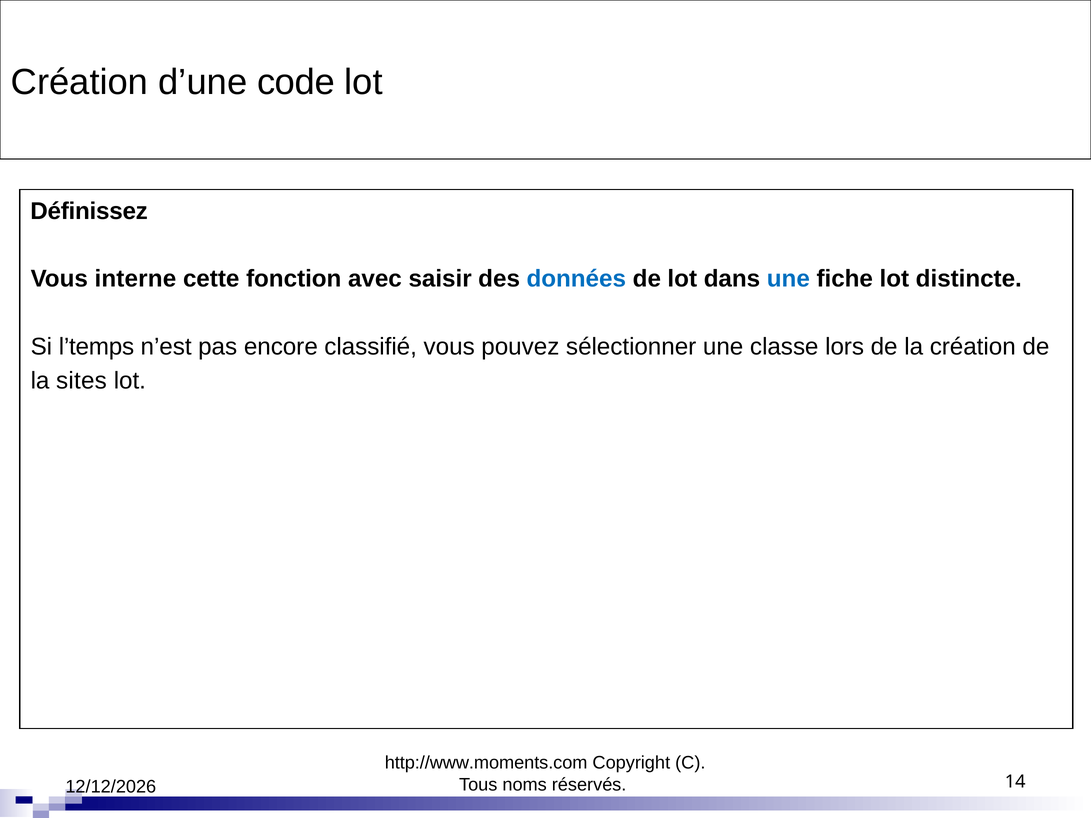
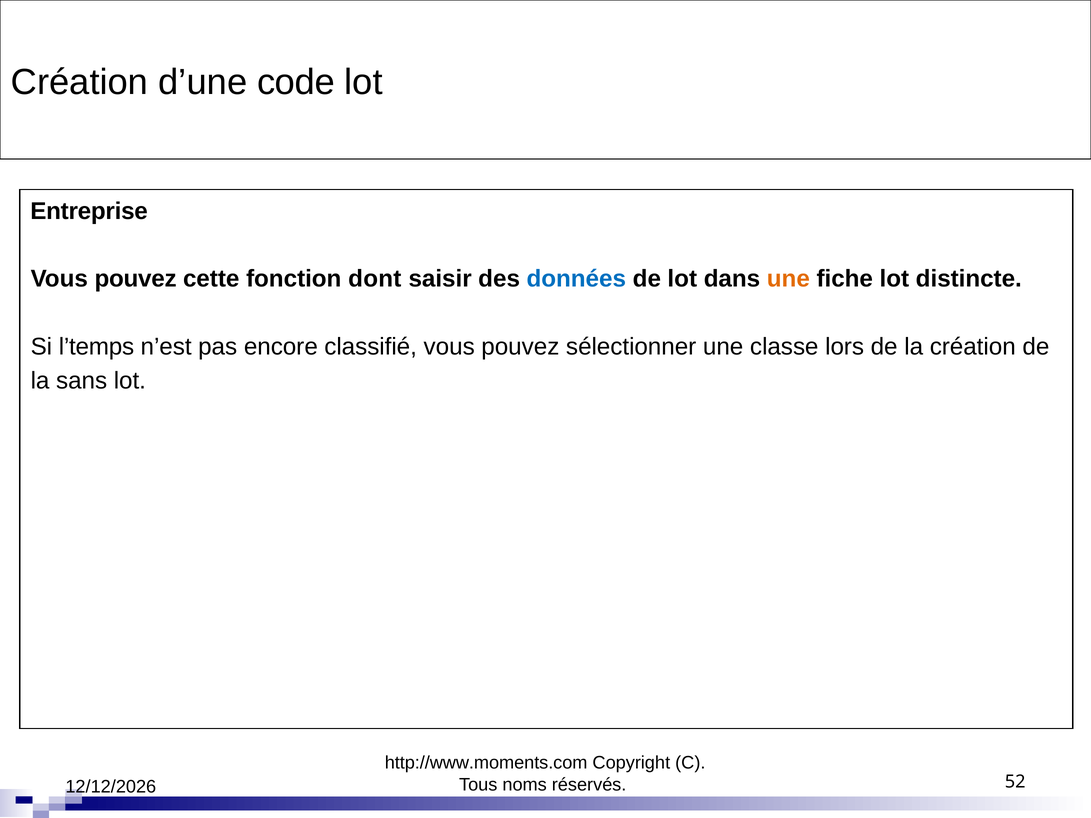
Définissez: Définissez -> Entreprise
interne at (135, 279): interne -> pouvez
avec: avec -> dont
une at (788, 279) colour: blue -> orange
sites: sites -> sans
14: 14 -> 52
